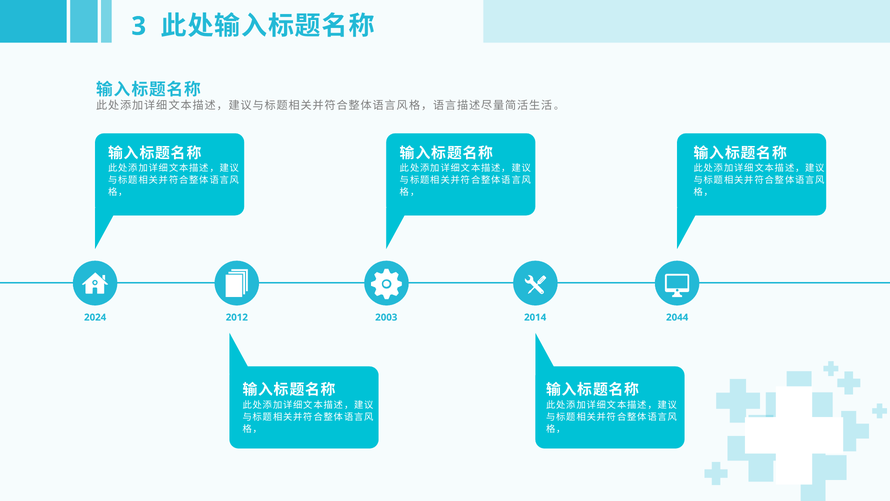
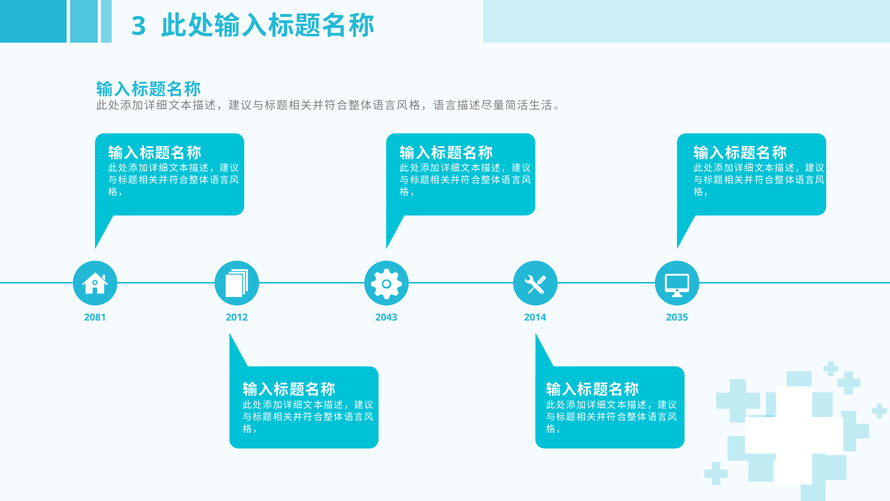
2024: 2024 -> 2081
2003: 2003 -> 2043
2044: 2044 -> 2035
